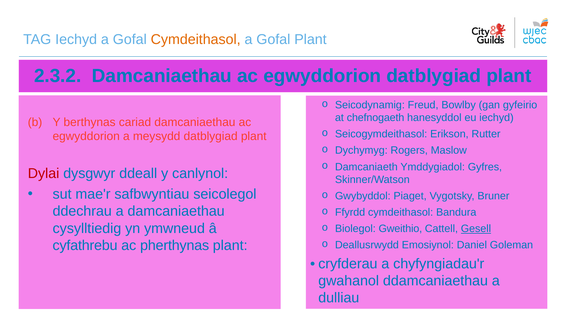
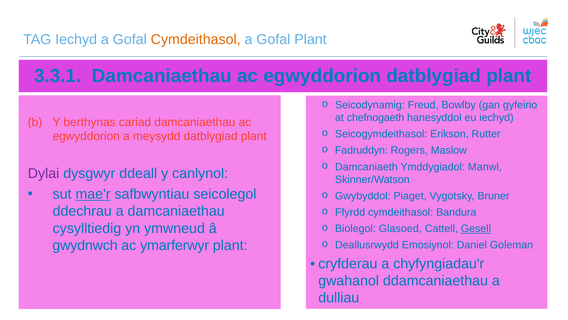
2.3.2: 2.3.2 -> 3.3.1
Dychymyg: Dychymyg -> Fadruddyn
Gyfres: Gyfres -> Manwl
Dylai colour: red -> purple
mae'r underline: none -> present
Gweithio: Gweithio -> Glasoed
cyfathrebu: cyfathrebu -> gwydnwch
pherthynas: pherthynas -> ymarferwyr
